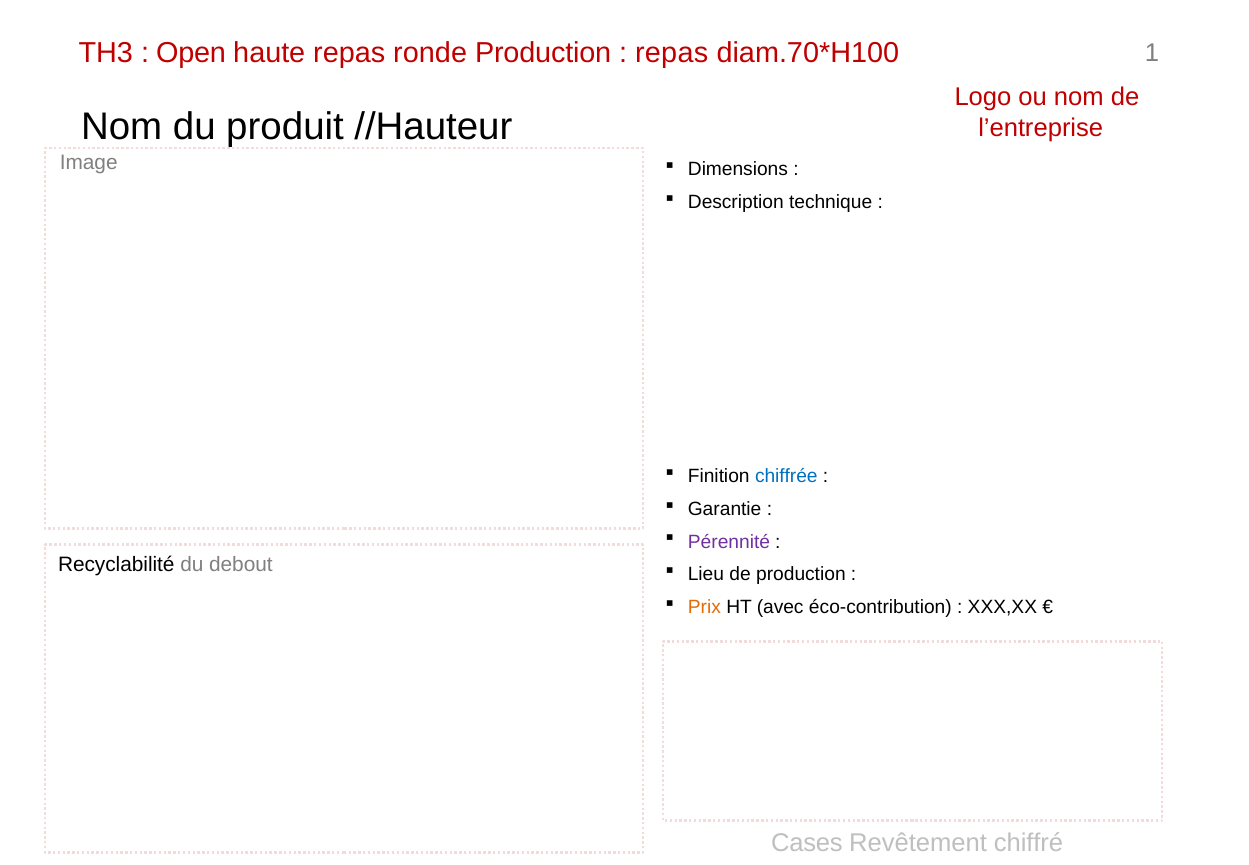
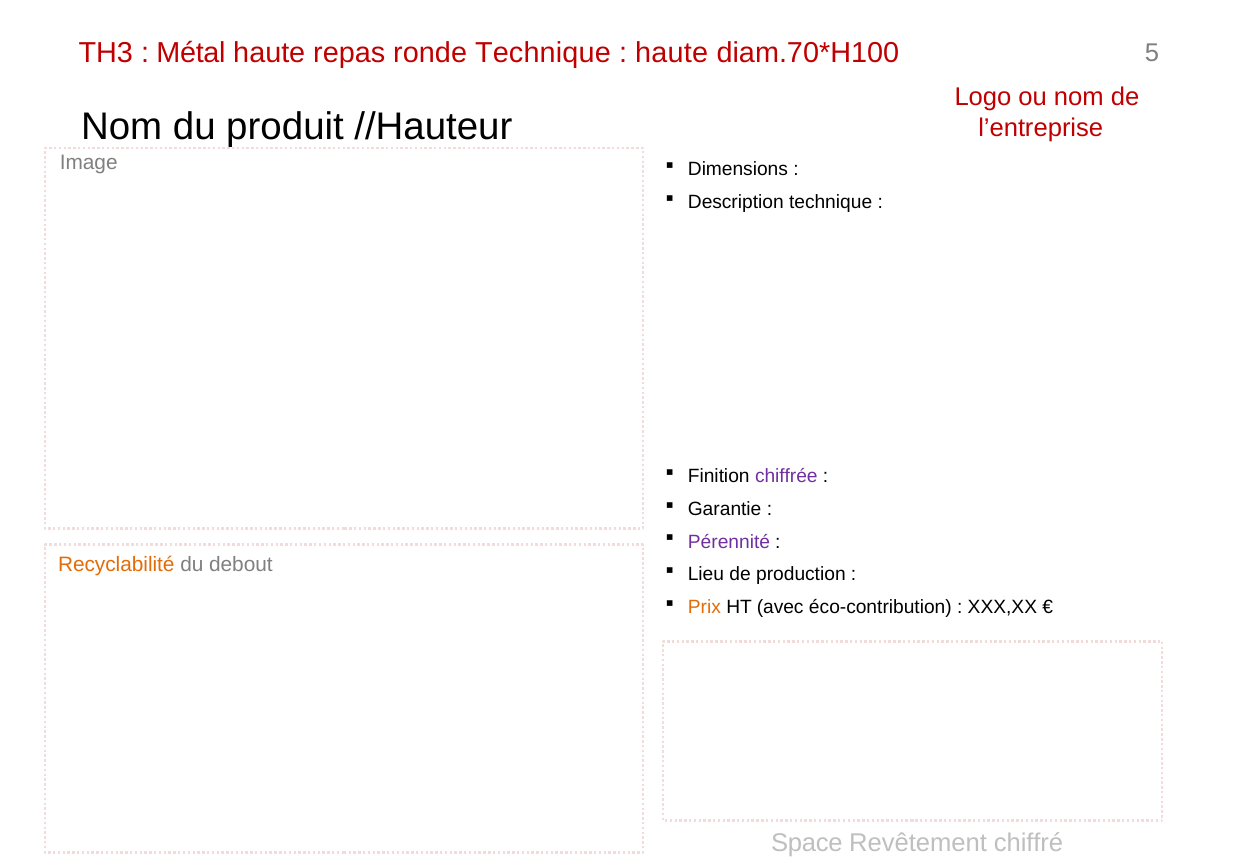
Open: Open -> Métal
ronde Production: Production -> Technique
repas at (672, 53): repas -> haute
1: 1 -> 5
chiffrée colour: blue -> purple
Recyclabilité colour: black -> orange
Cases: Cases -> Space
